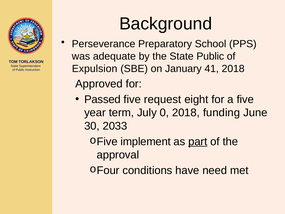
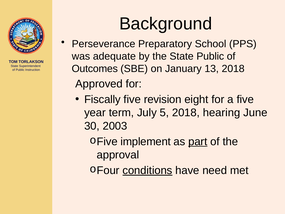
Expulsion: Expulsion -> Outcomes
41: 41 -> 13
Passed: Passed -> Fiscally
request: request -> revision
0: 0 -> 5
funding: funding -> hearing
2033: 2033 -> 2003
conditions underline: none -> present
